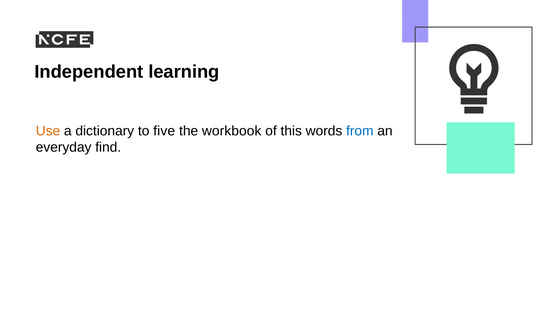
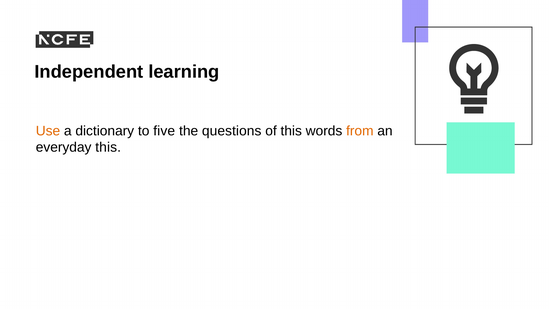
workbook: workbook -> questions
from colour: blue -> orange
everyday find: find -> this
